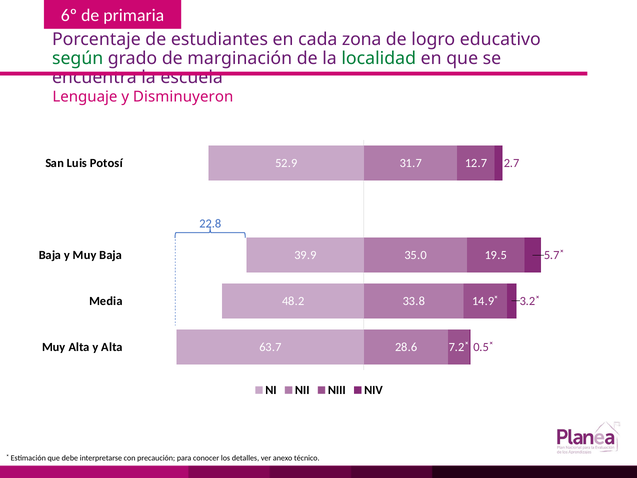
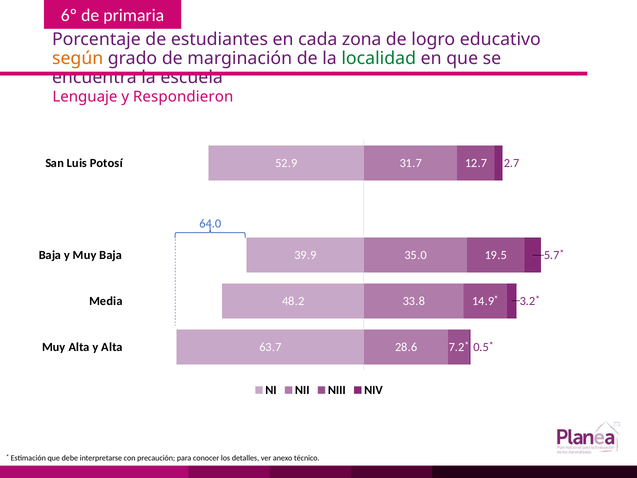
según colour: green -> orange
Disminuyeron: Disminuyeron -> Respondieron
22.8: 22.8 -> 64.0
